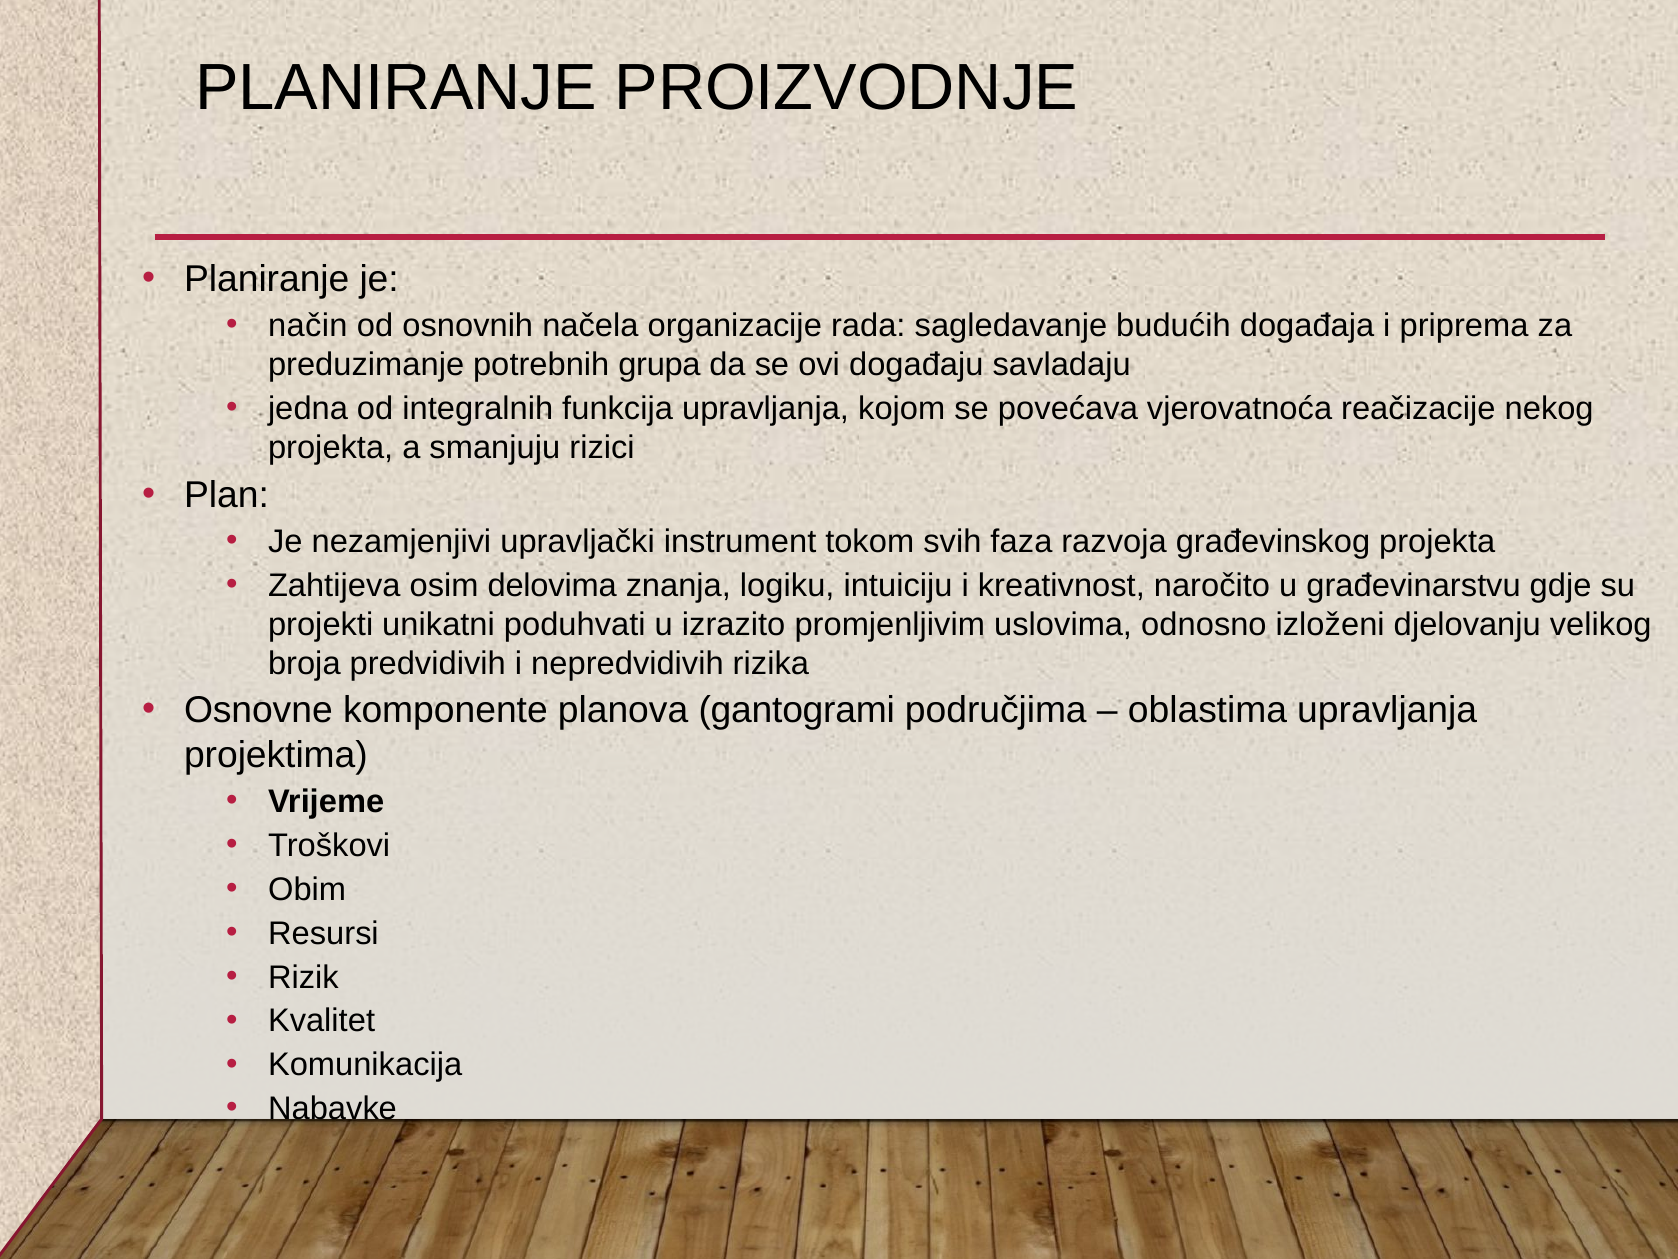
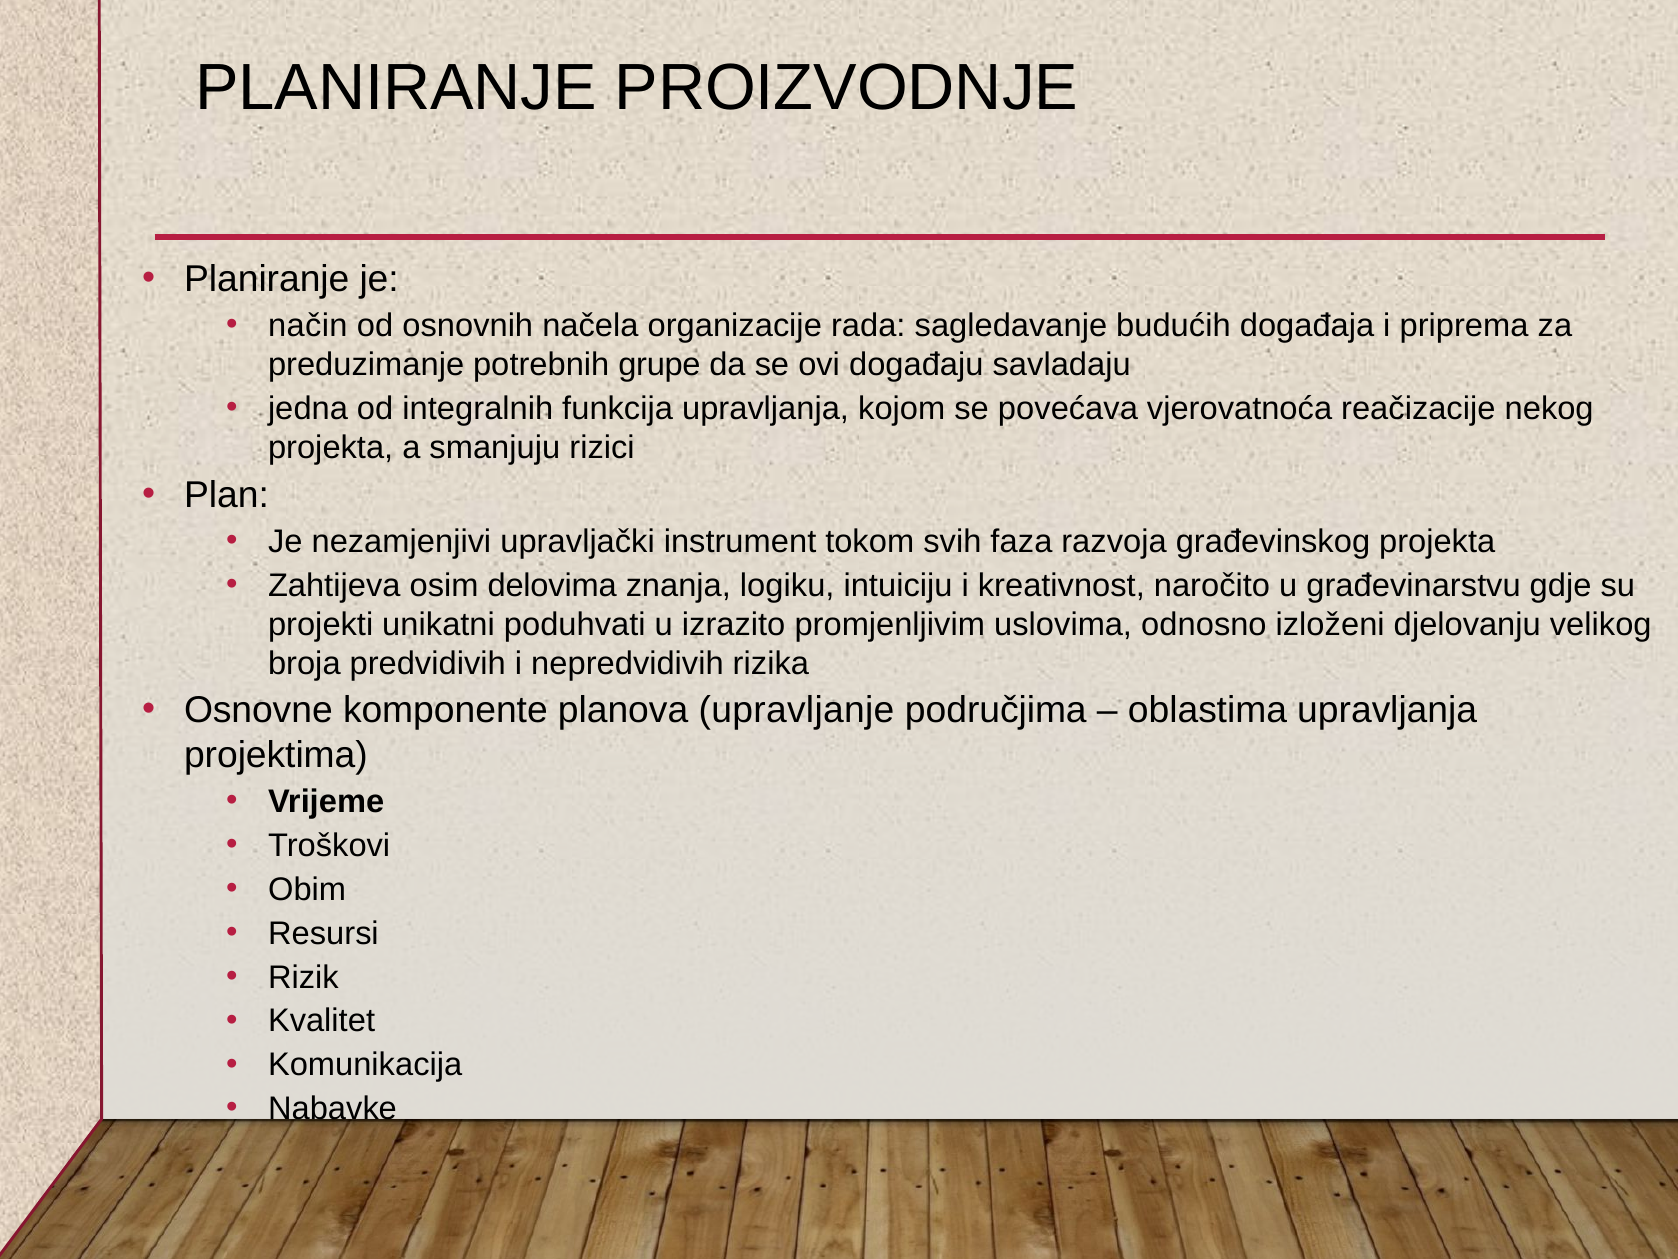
grupa: grupa -> grupe
gantogrami: gantogrami -> upravljanje
